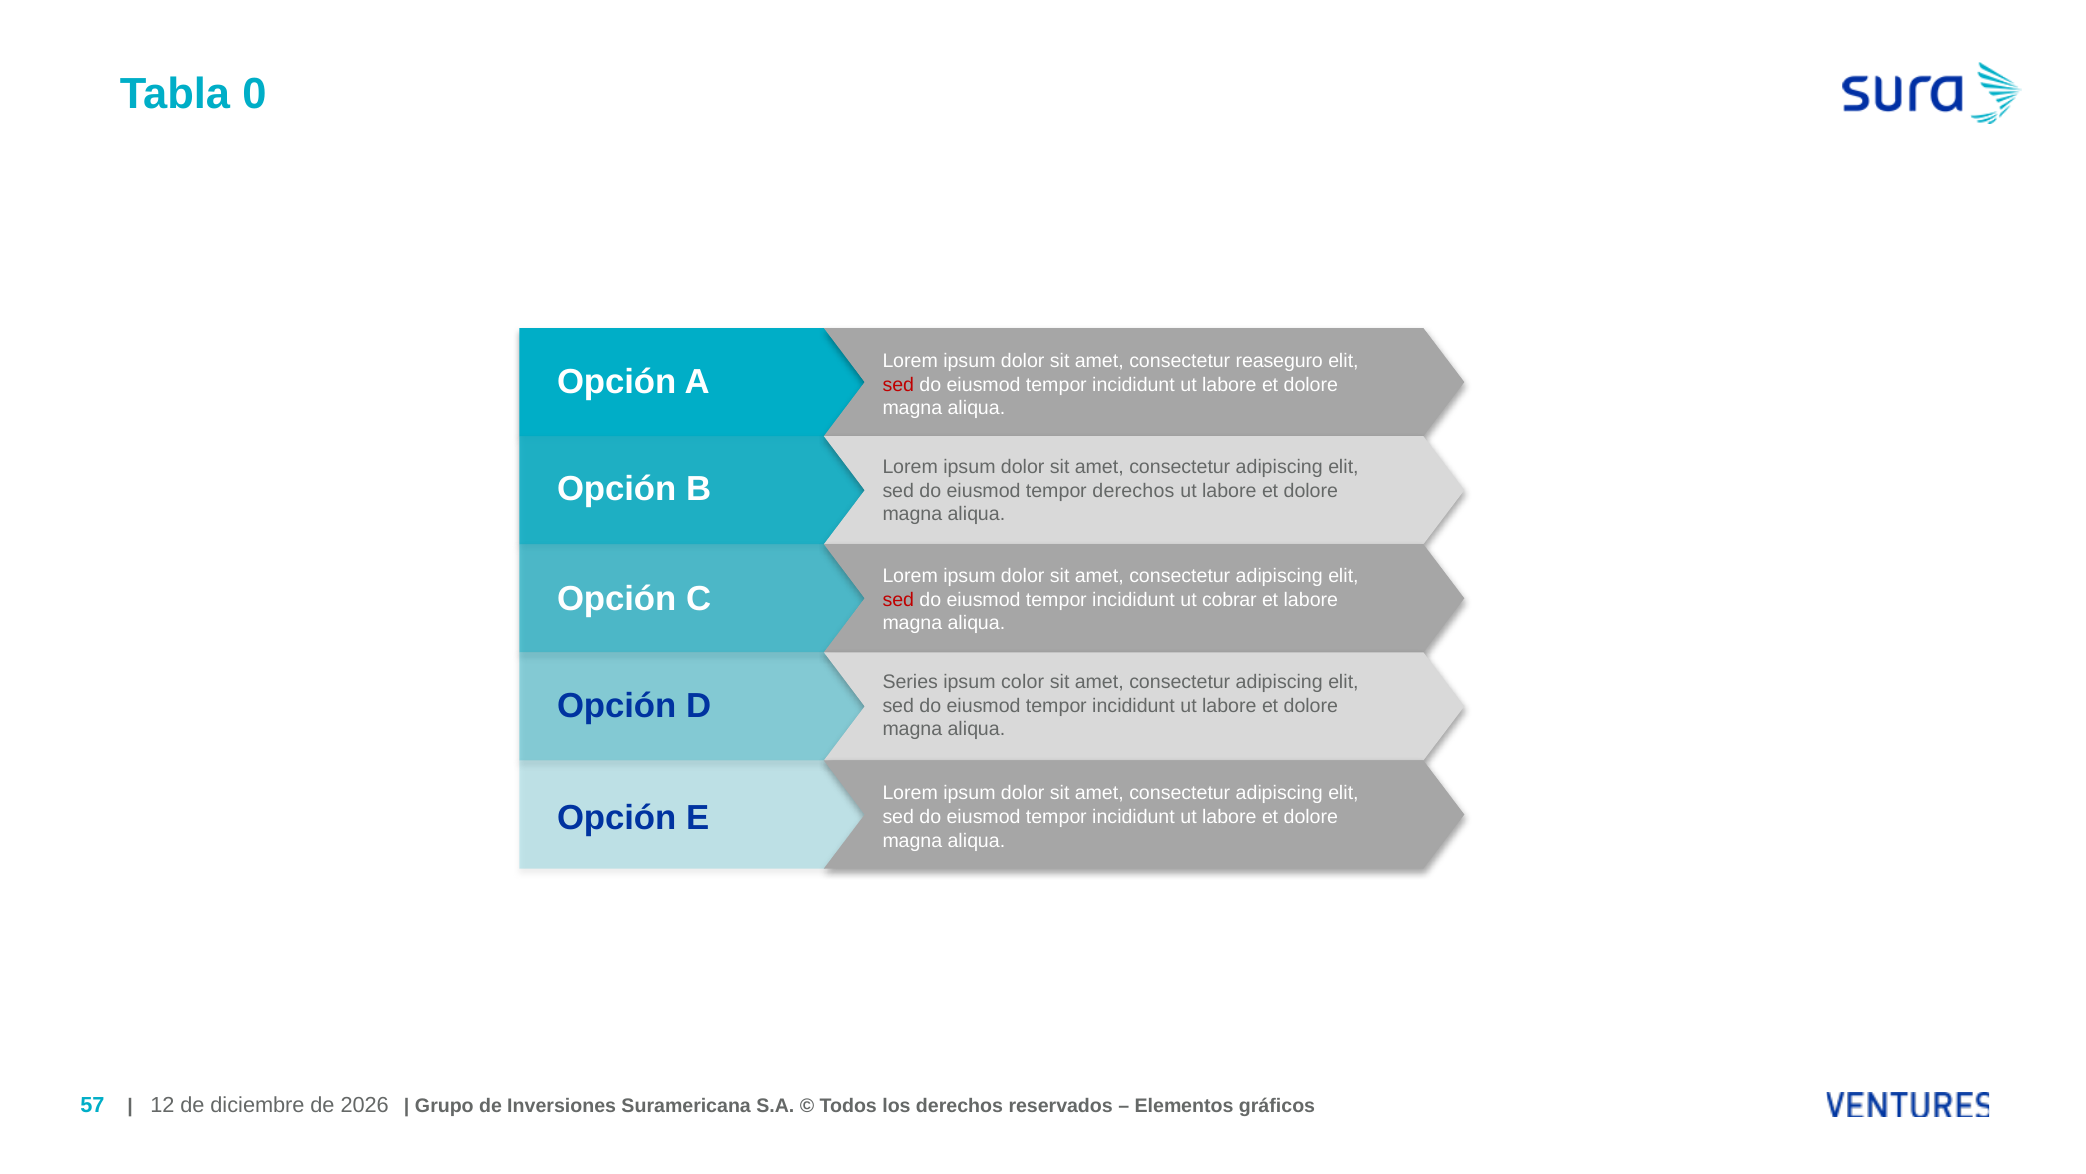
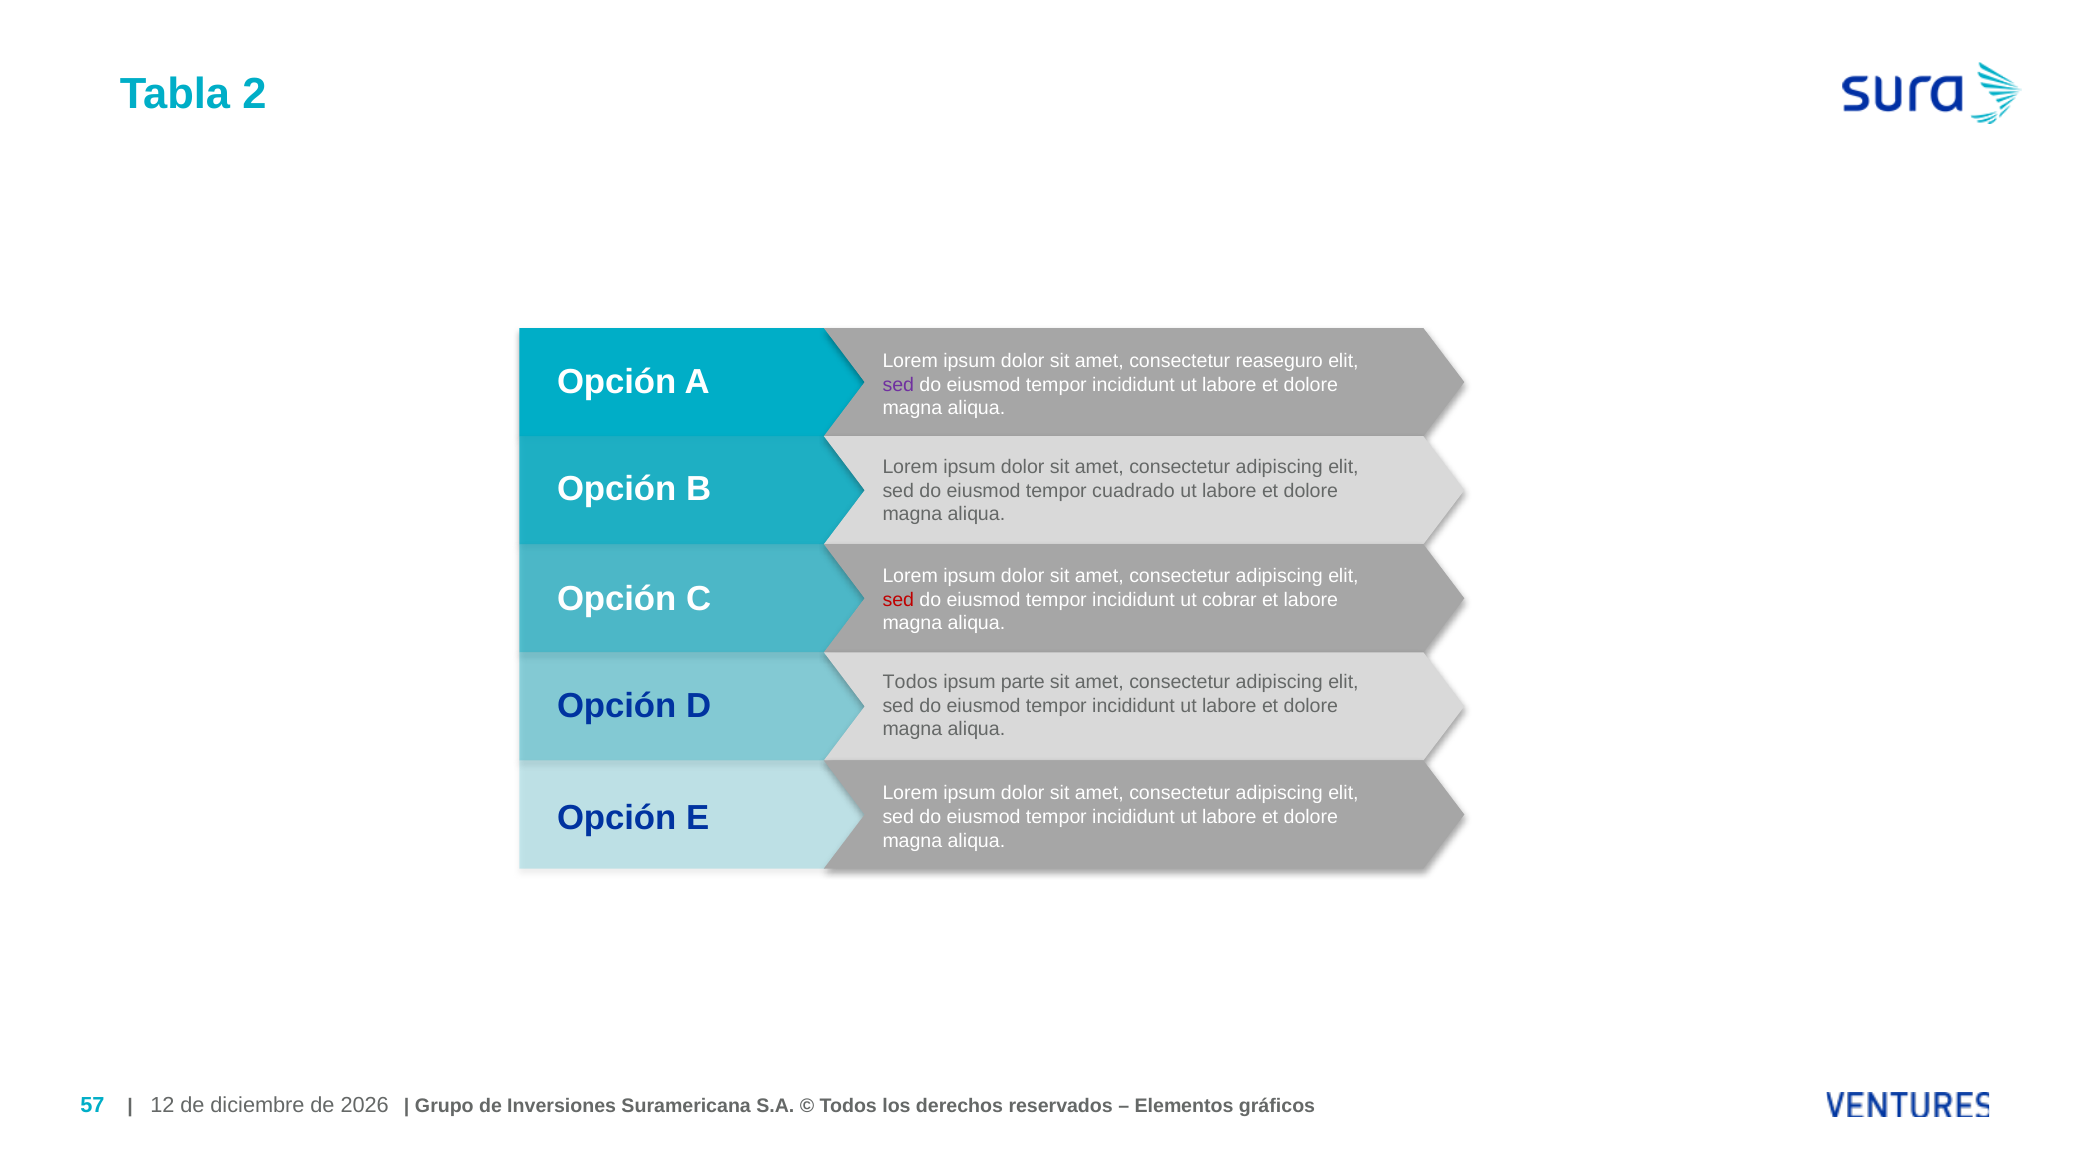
0: 0 -> 2
sed at (898, 385) colour: red -> purple
tempor derechos: derechos -> cuadrado
Series at (910, 682): Series -> Todos
color: color -> parte
